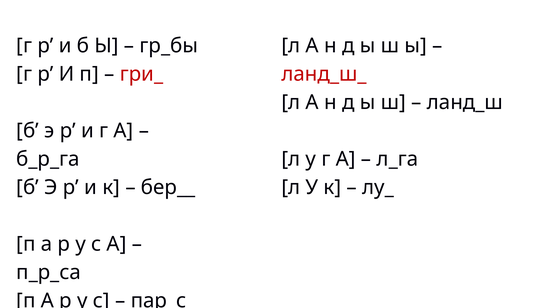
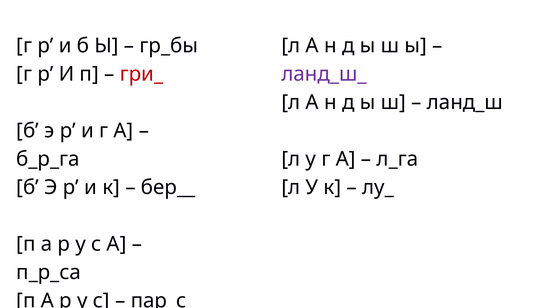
ланд_ш_ colour: red -> purple
